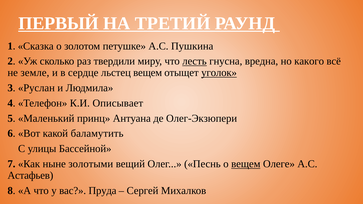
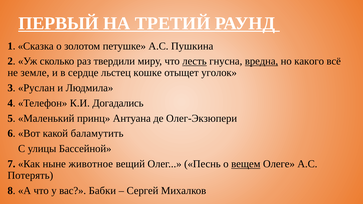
вредна underline: none -> present
льстец вещем: вещем -> кошке
уголок underline: present -> none
Описывает: Описывает -> Догадались
золотыми: золотыми -> животное
Астафьев: Астафьев -> Потерять
Пруда: Пруда -> Бабки
